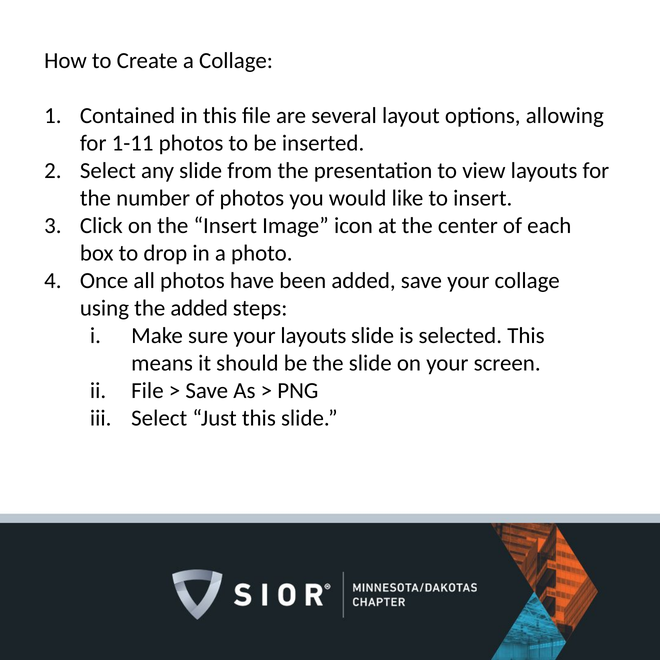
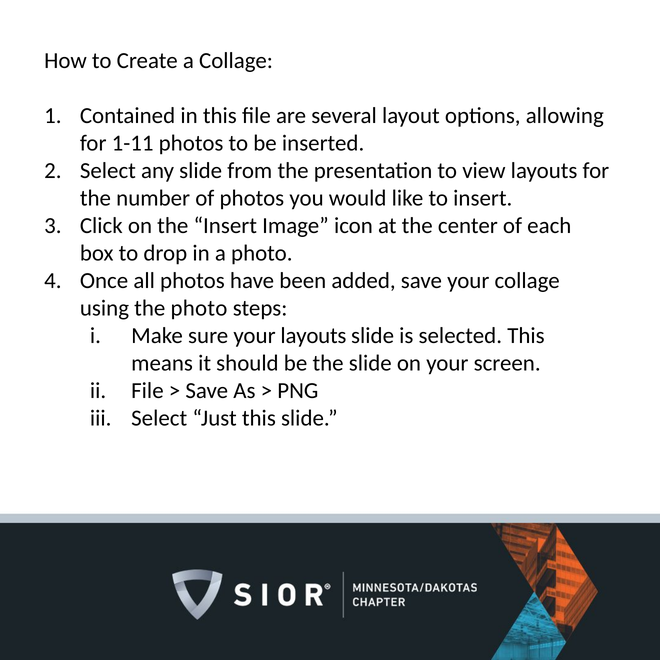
the added: added -> photo
